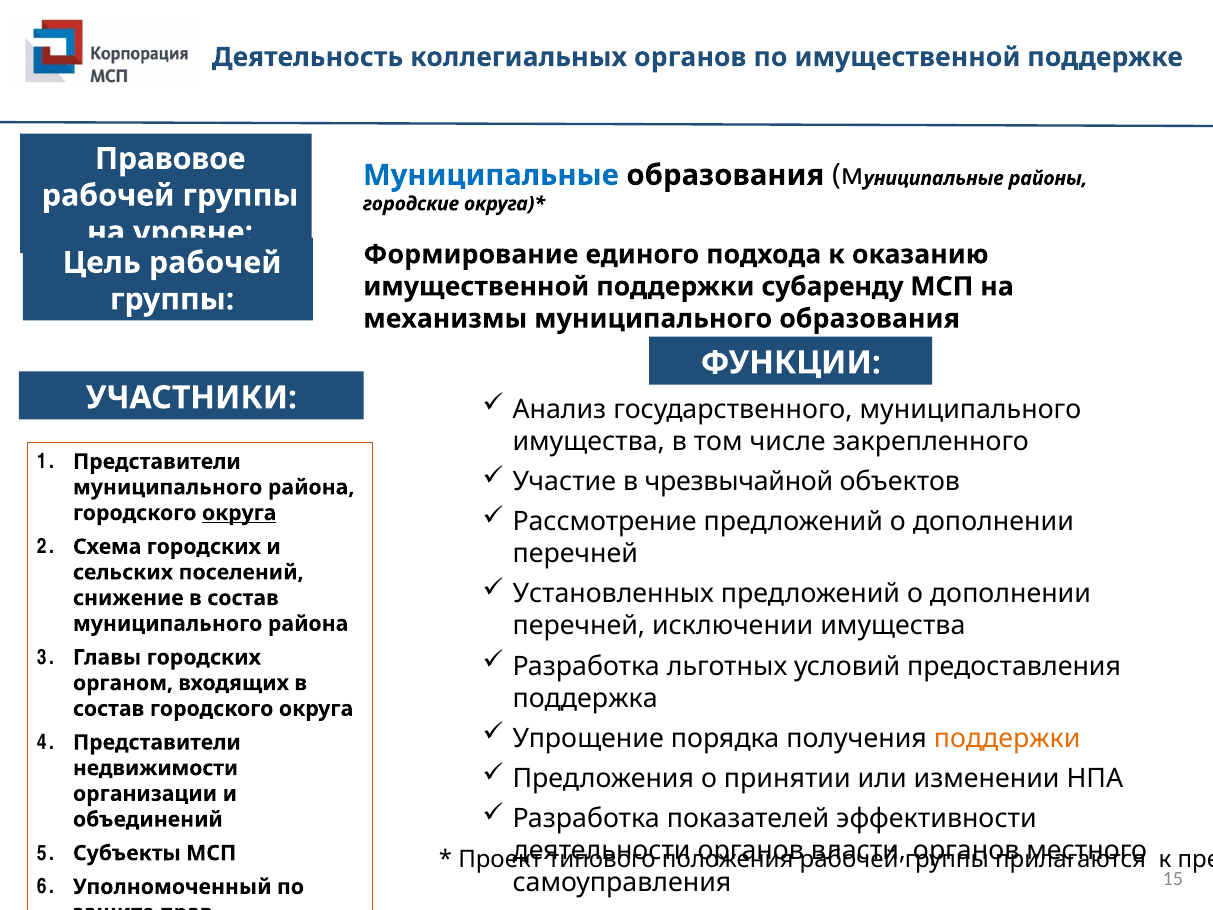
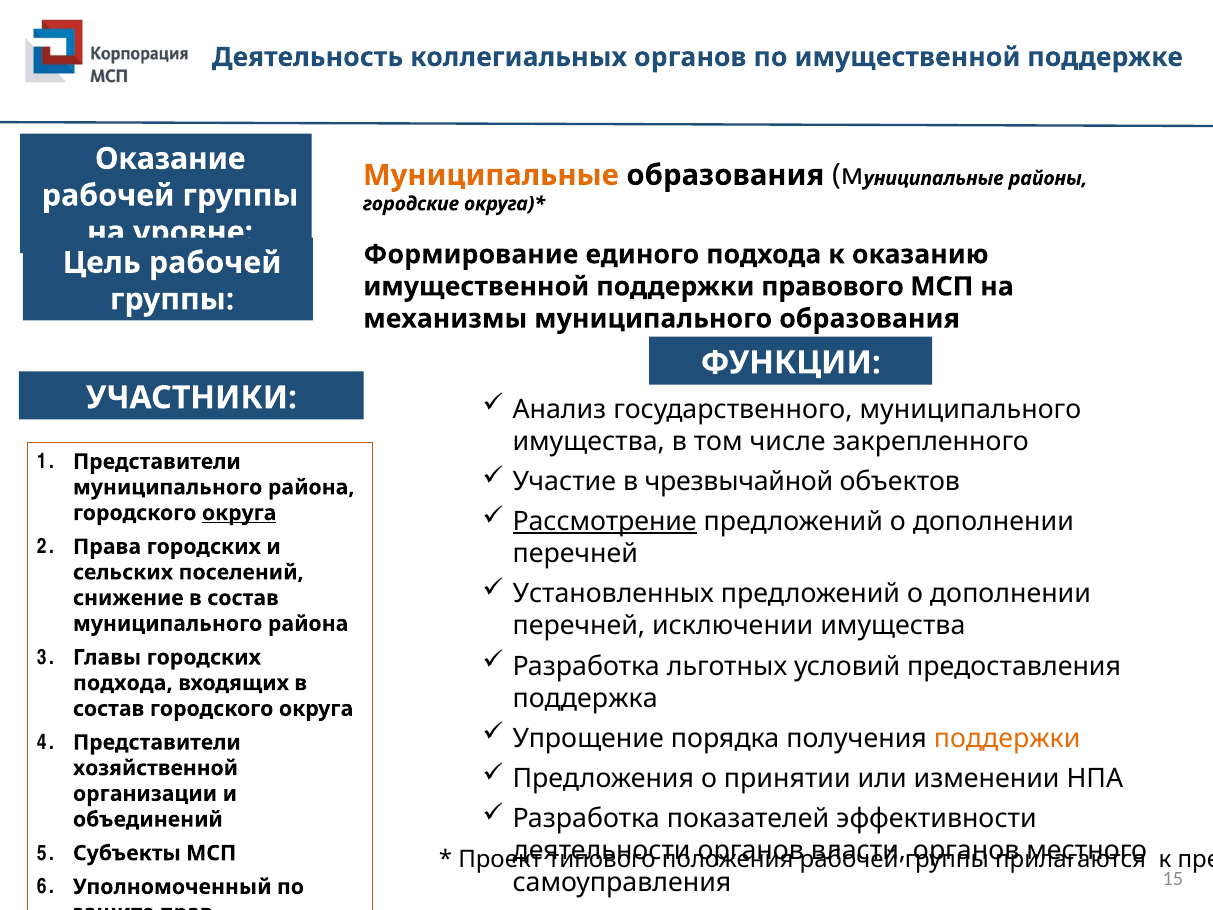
Правовое: Правовое -> Оказание
Муниципальные colour: blue -> orange
субаренду: субаренду -> правового
Рассмотрение underline: none -> present
Схема: Схема -> Права
органом at (123, 683): органом -> подхода
недвижимости: недвижимости -> хозяйственной
